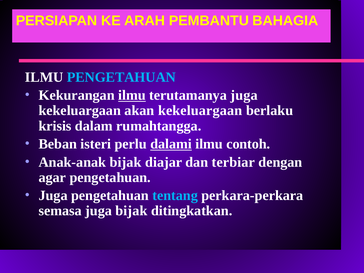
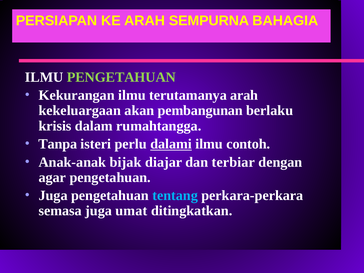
PEMBANTU: PEMBANTU -> SEMPURNA
PENGETAHUAN at (121, 77) colour: light blue -> light green
ilmu at (132, 95) underline: present -> none
terutamanya juga: juga -> arah
akan kekeluargaan: kekeluargaan -> pembangunan
Beban: Beban -> Tanpa
juga bijak: bijak -> umat
